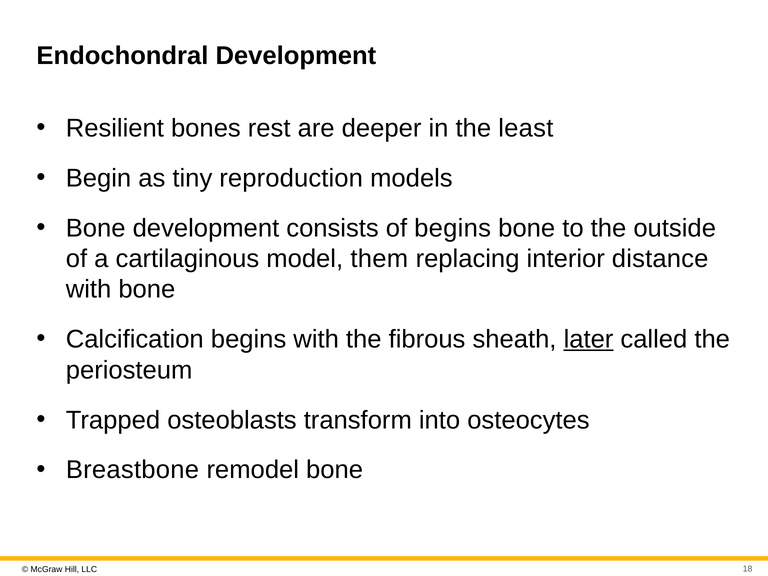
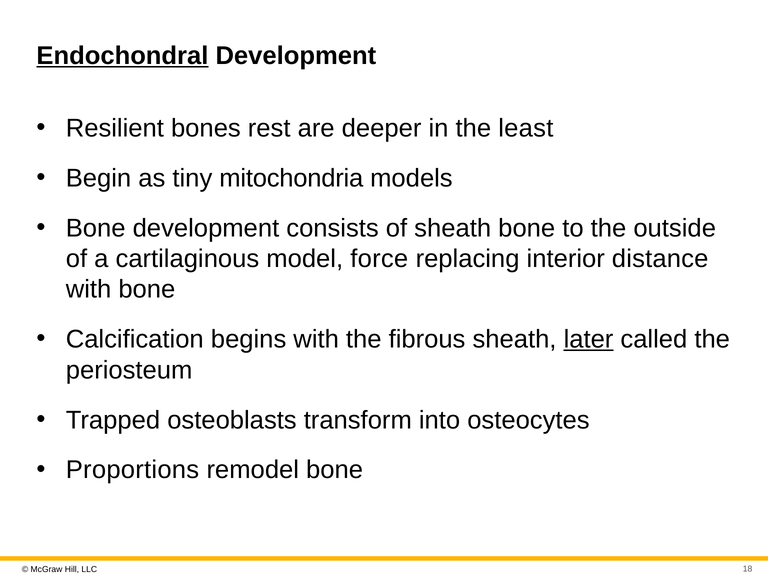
Endochondral underline: none -> present
reproduction: reproduction -> mitochondria
of begins: begins -> sheath
them: them -> force
Breastbone: Breastbone -> Proportions
